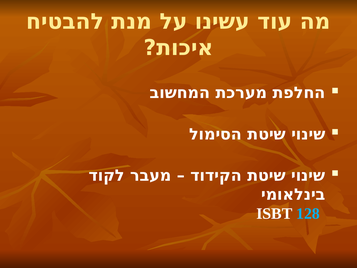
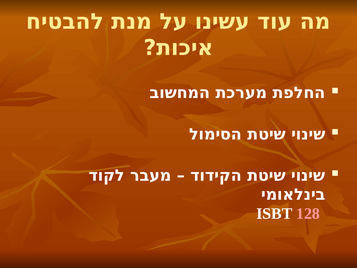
128 colour: light blue -> pink
